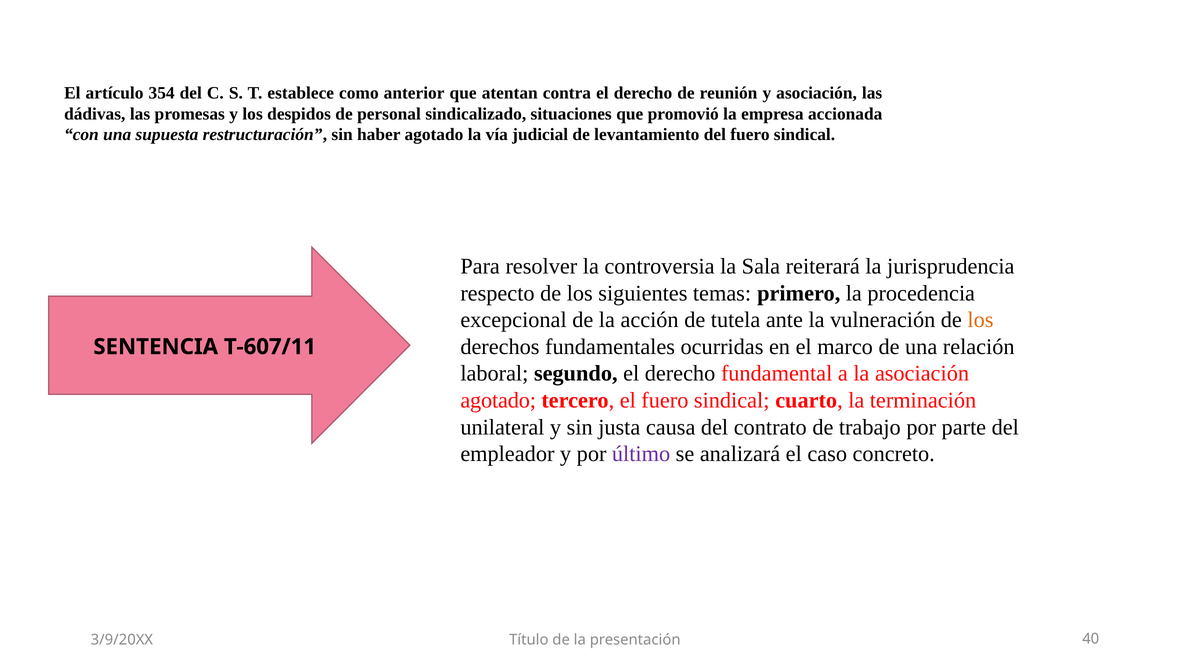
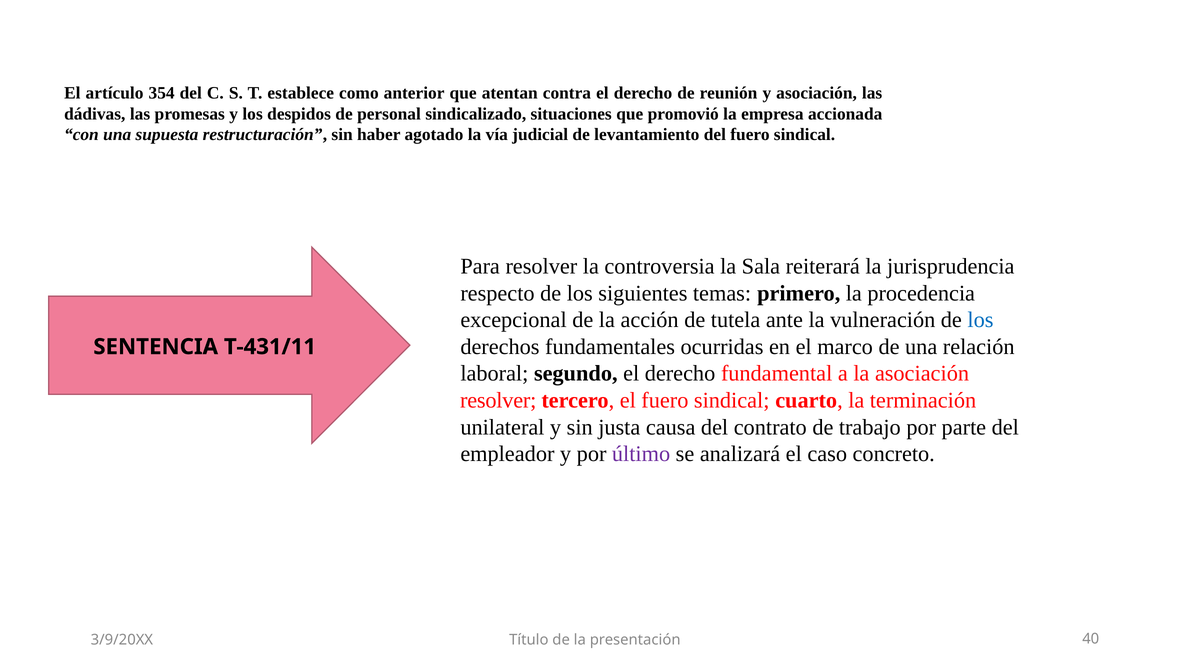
los at (980, 320) colour: orange -> blue
T-607/11: T-607/11 -> T-431/11
agotado at (498, 400): agotado -> resolver
